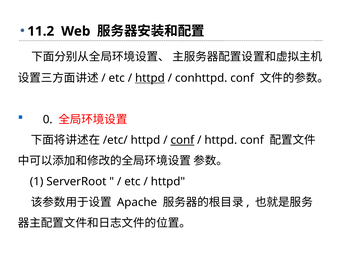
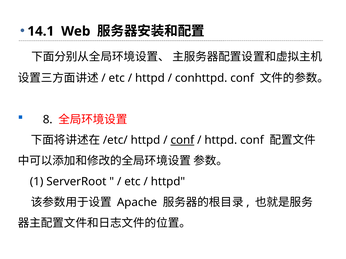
11.2: 11.2 -> 14.1
httpd at (150, 78) underline: present -> none
0: 0 -> 8
